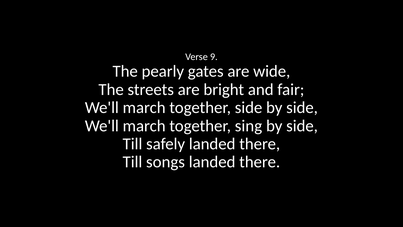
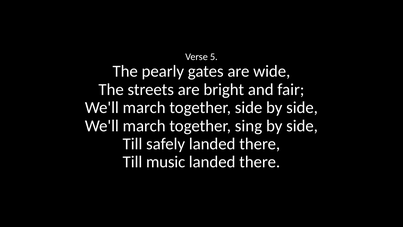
9: 9 -> 5
songs: songs -> music
